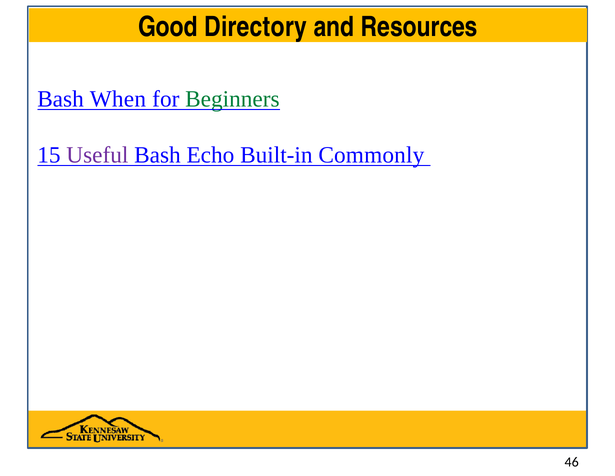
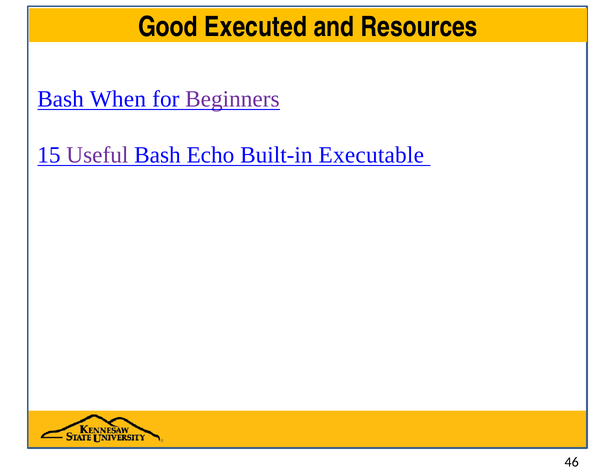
Directory: Directory -> Executed
Beginners colour: green -> purple
Commonly: Commonly -> Executable
